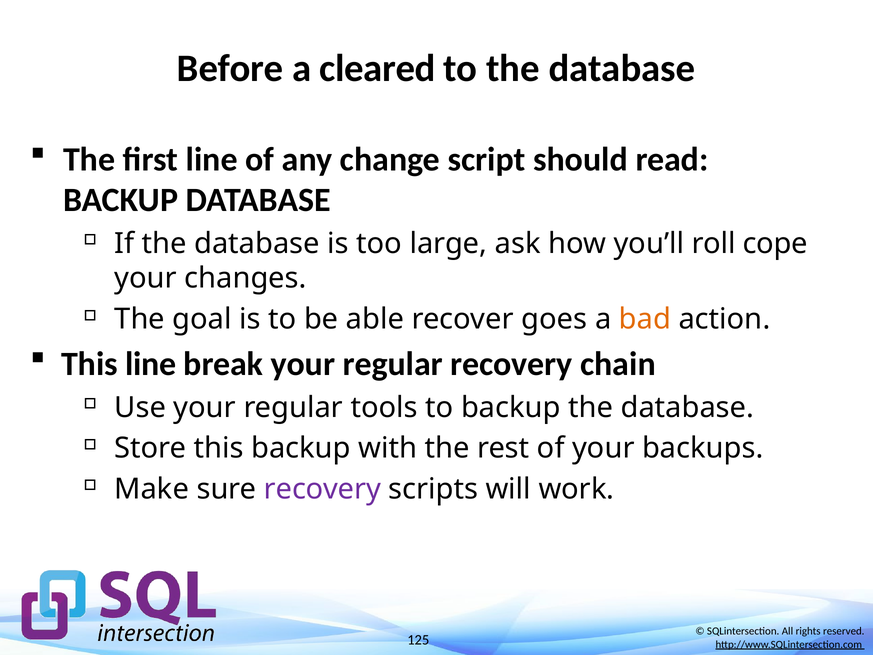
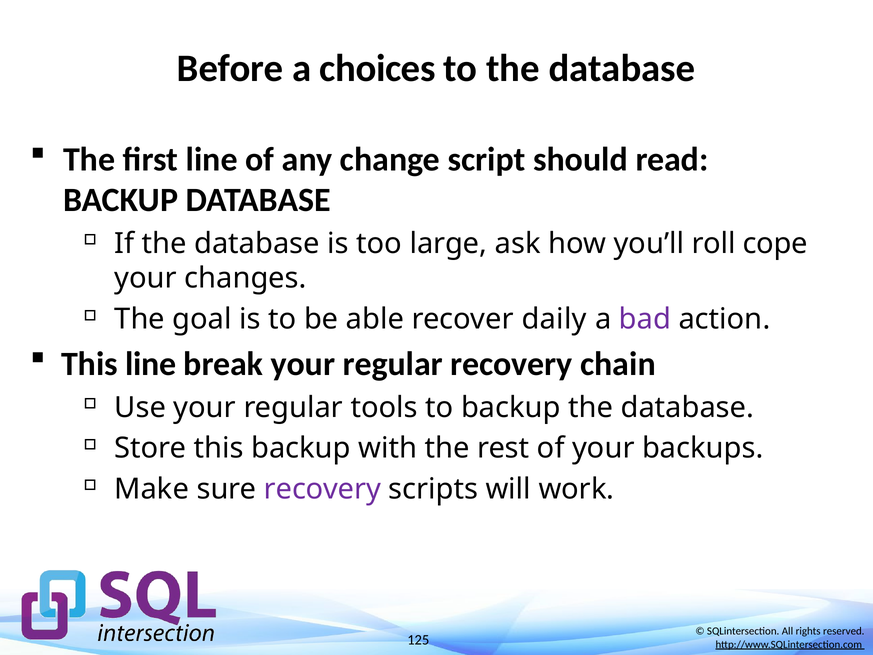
cleared: cleared -> choices
goes: goes -> daily
bad colour: orange -> purple
